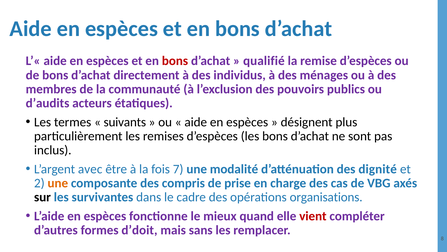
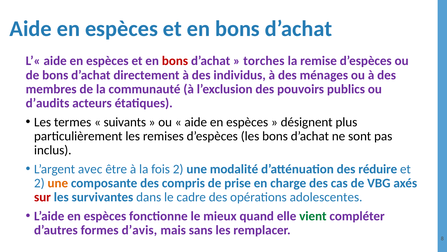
qualifié: qualifié -> torches
fois 7: 7 -> 2
dignité: dignité -> réduire
sur colour: black -> red
organisations: organisations -> adolescentes
vient colour: red -> green
d’doit: d’doit -> d’avis
